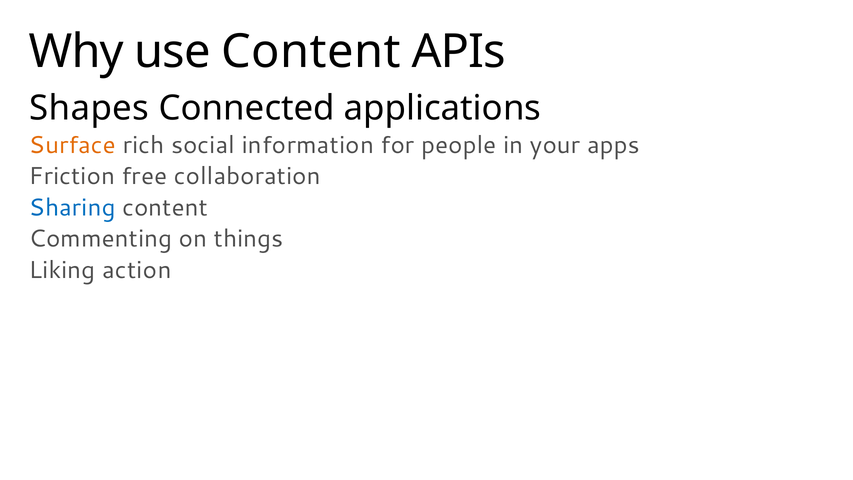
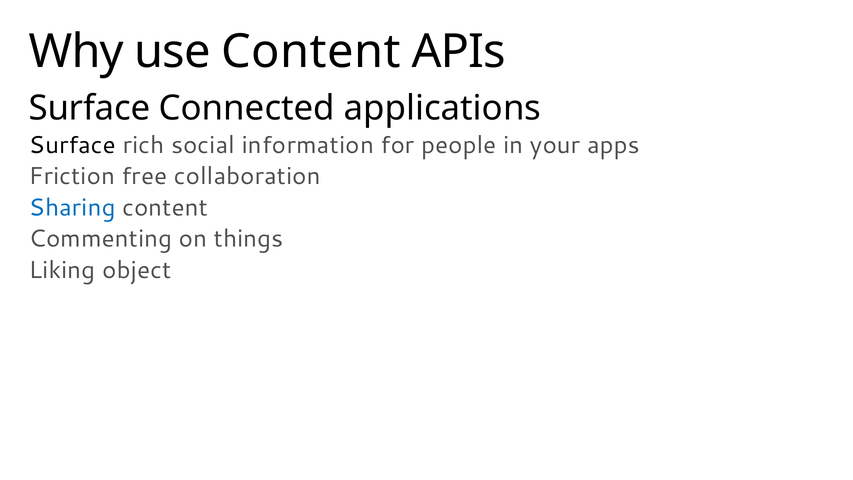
Shapes at (89, 108): Shapes -> Surface
Surface at (72, 145) colour: orange -> black
action: action -> object
